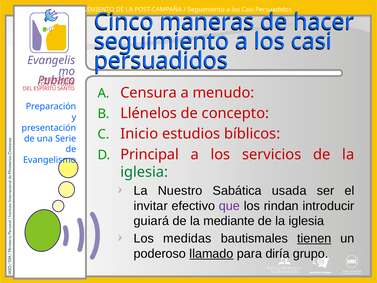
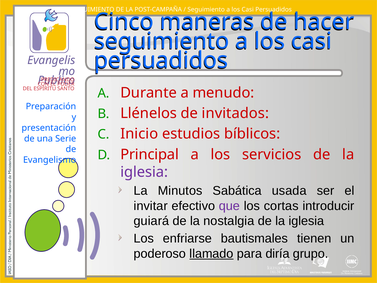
Censura: Censura -> Durante
concepto: concepto -> invitados
iglesia at (144, 172) colour: green -> purple
Nuestro: Nuestro -> Minutos
rindan: rindan -> cortas
mediante: mediante -> nostalgia
medidas: medidas -> enfriarse
tienen underline: present -> none
